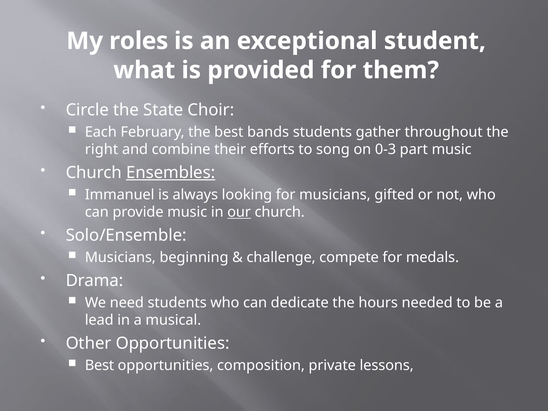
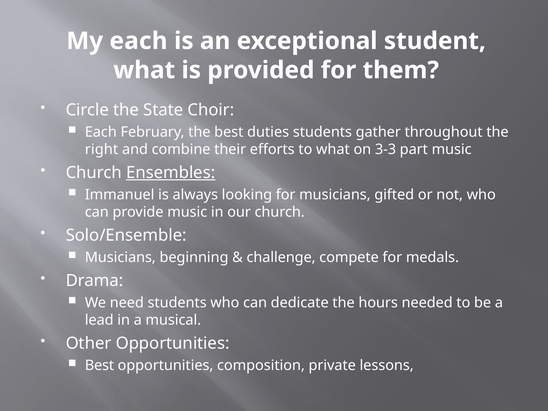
My roles: roles -> each
bands: bands -> duties
to song: song -> what
0-3: 0-3 -> 3-3
our underline: present -> none
